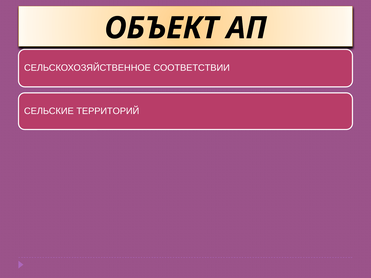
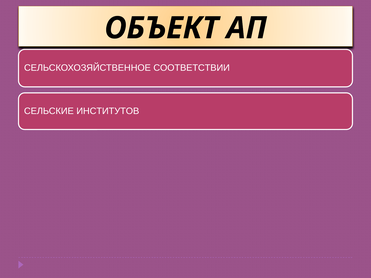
ТЕРРИТОРИЙ: ТЕРРИТОРИЙ -> ИНСТИТУТОВ
